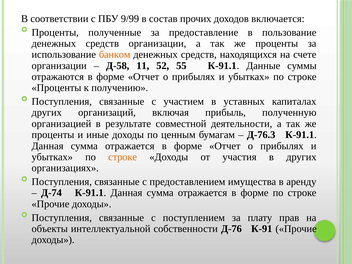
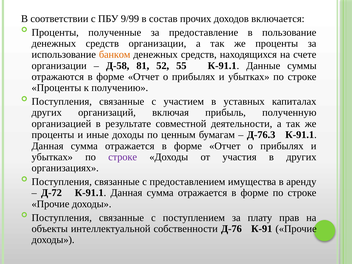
11: 11 -> 81
строке at (123, 157) colour: orange -> purple
Д-74: Д-74 -> Д-72
